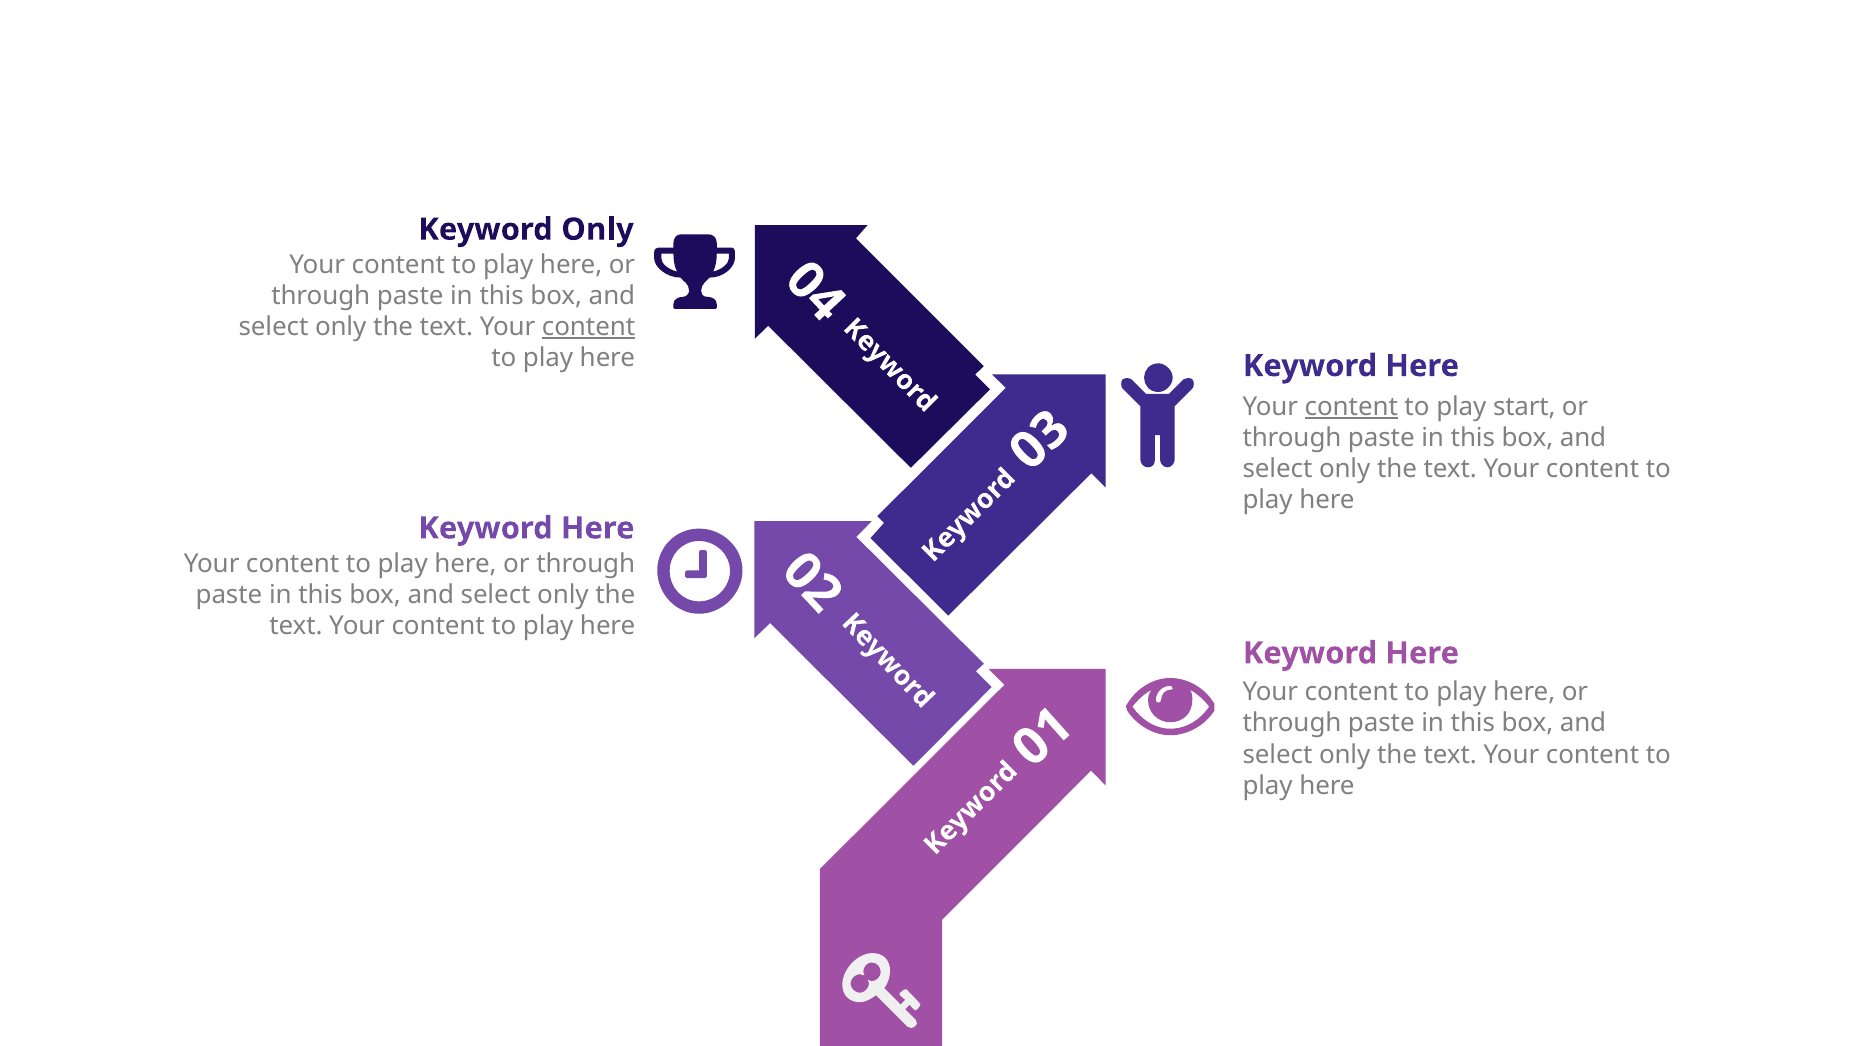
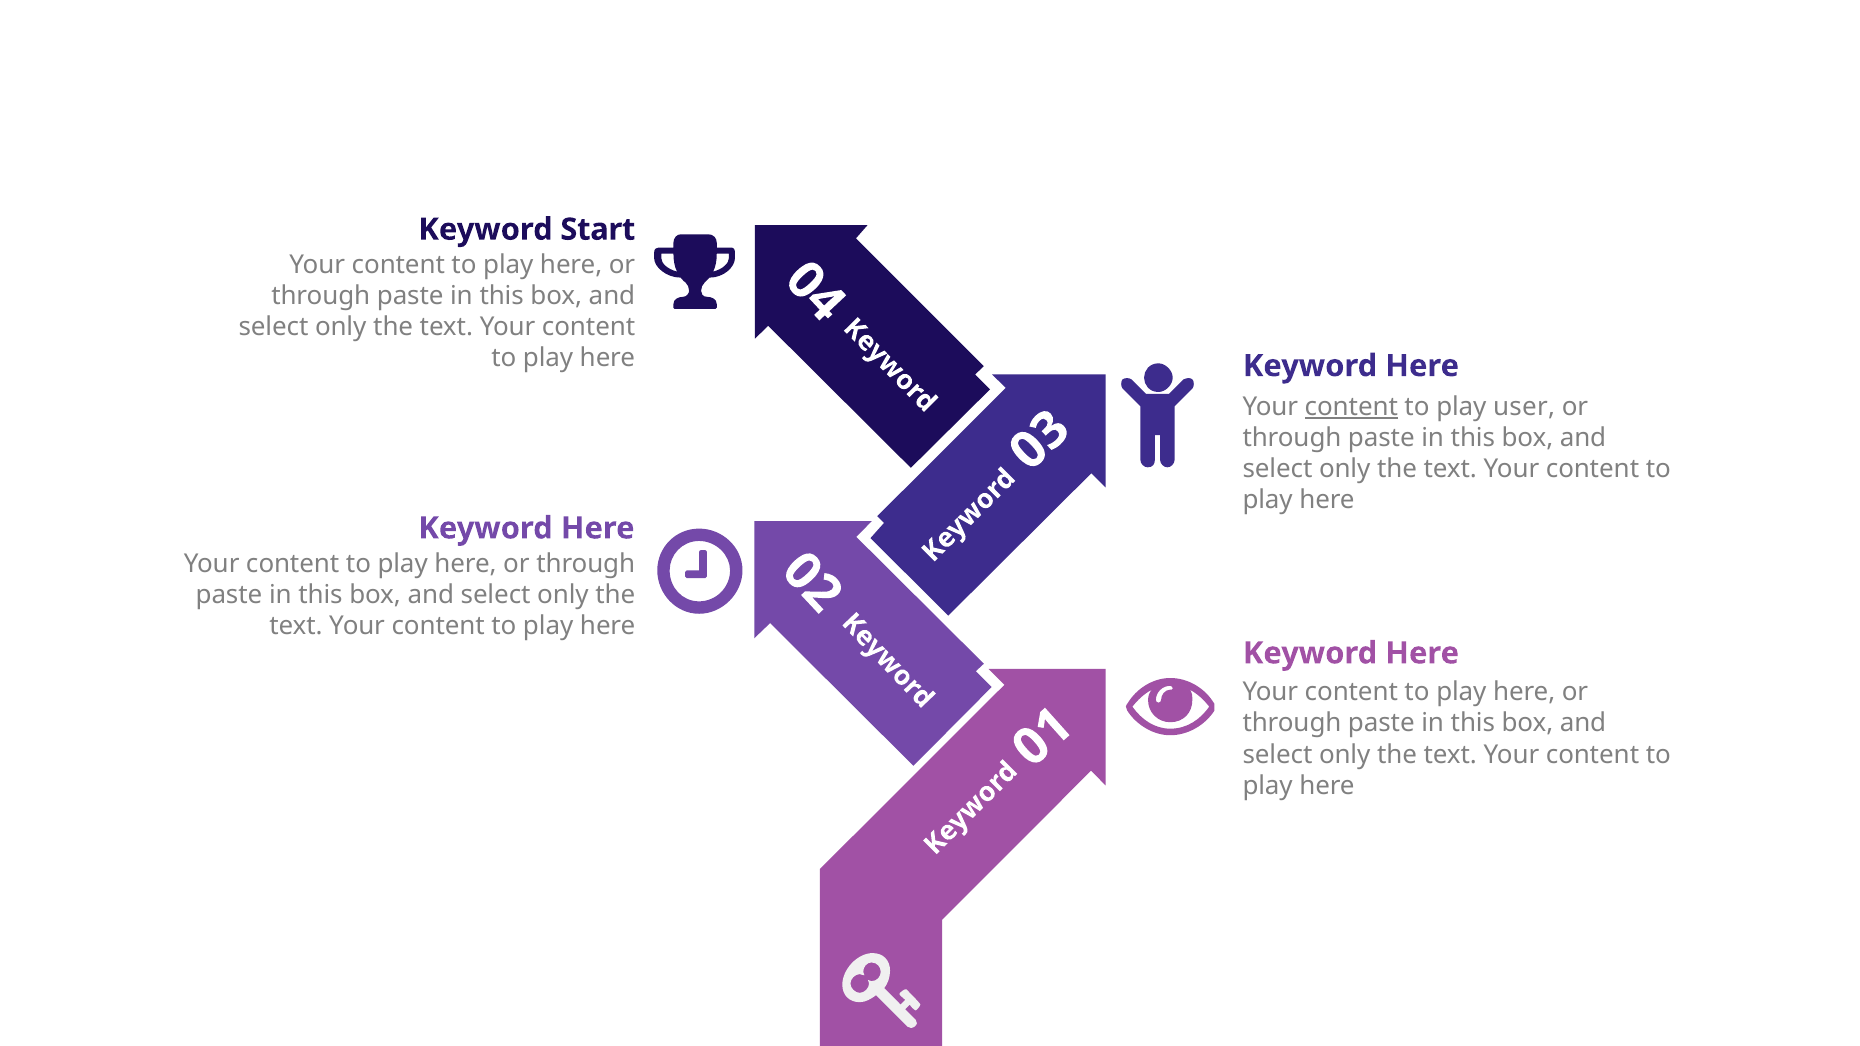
Keyword Only: Only -> Start
content at (589, 327) underline: present -> none
start: start -> user
